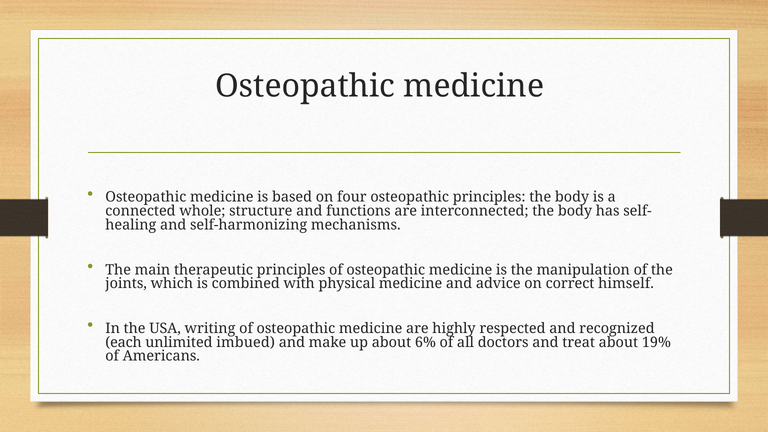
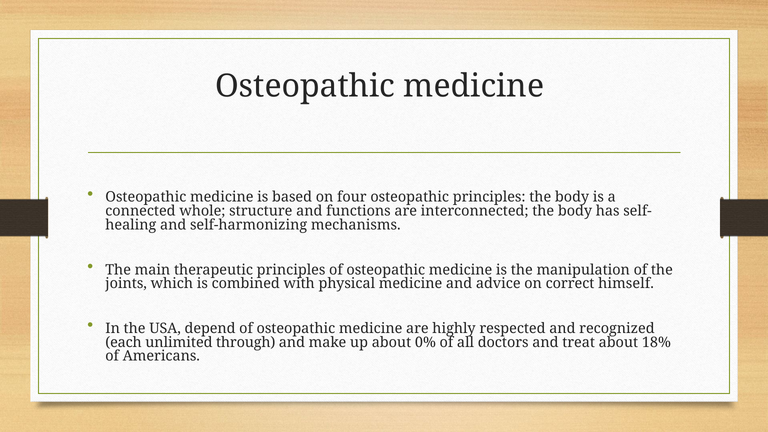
writing: writing -> depend
imbued: imbued -> through
6%: 6% -> 0%
19%: 19% -> 18%
